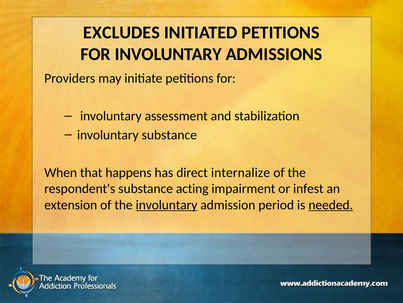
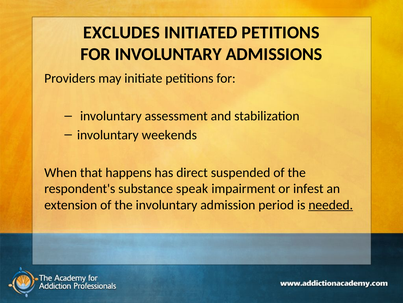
involuntary substance: substance -> weekends
internalize: internalize -> suspended
acting: acting -> speak
involuntary at (167, 204) underline: present -> none
